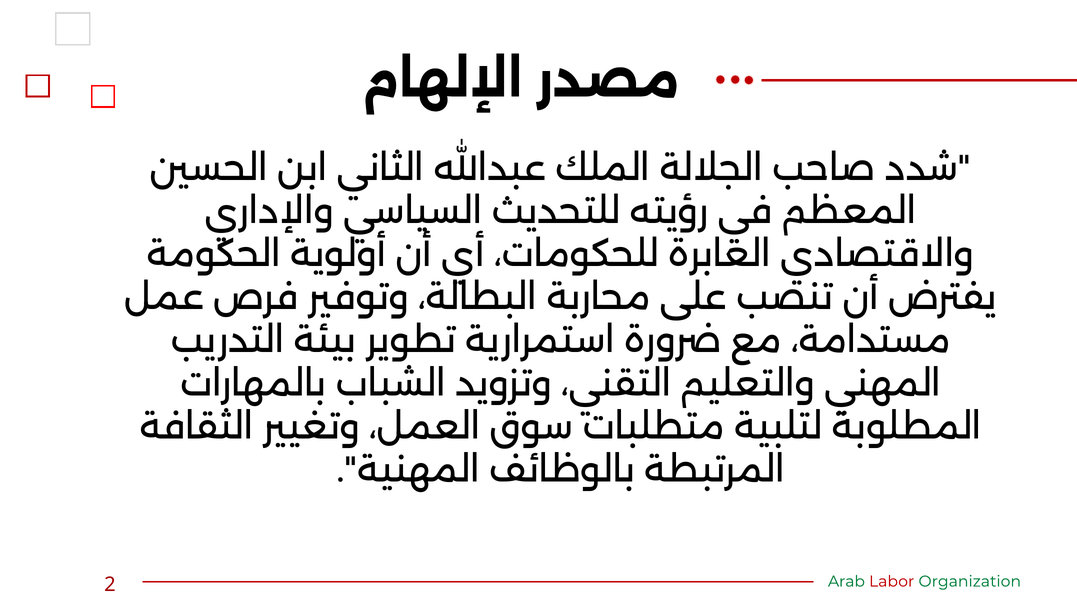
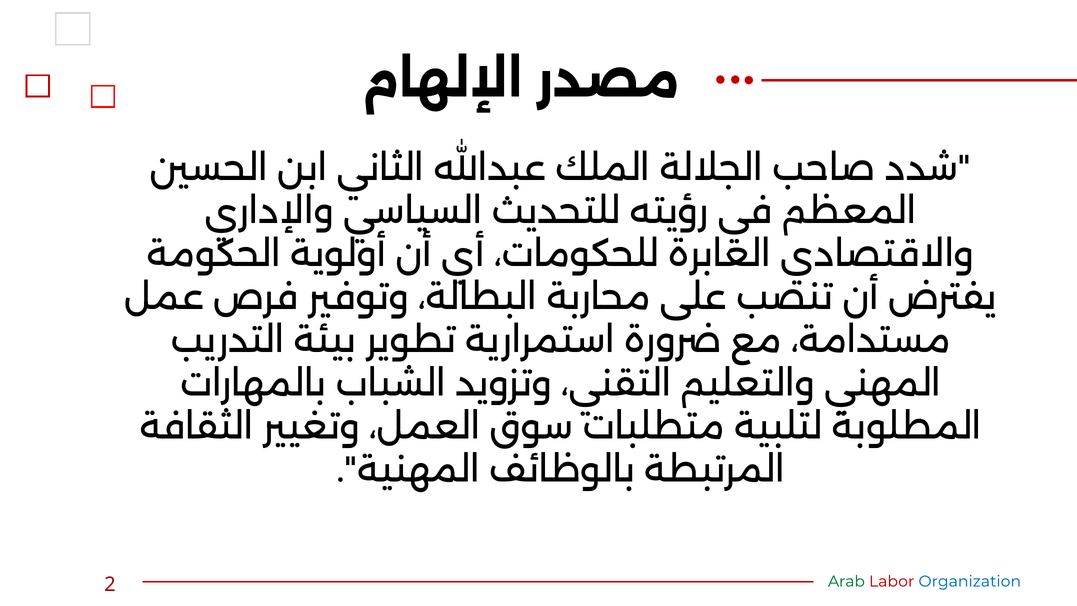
Organization colour: green -> blue
